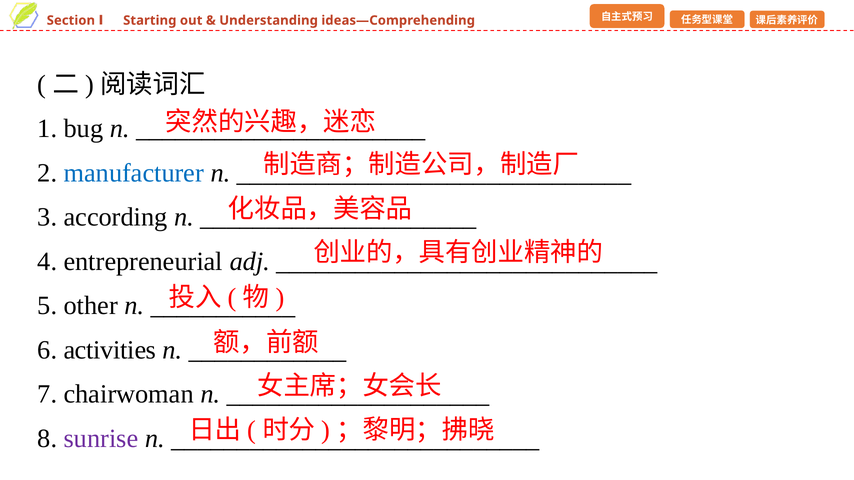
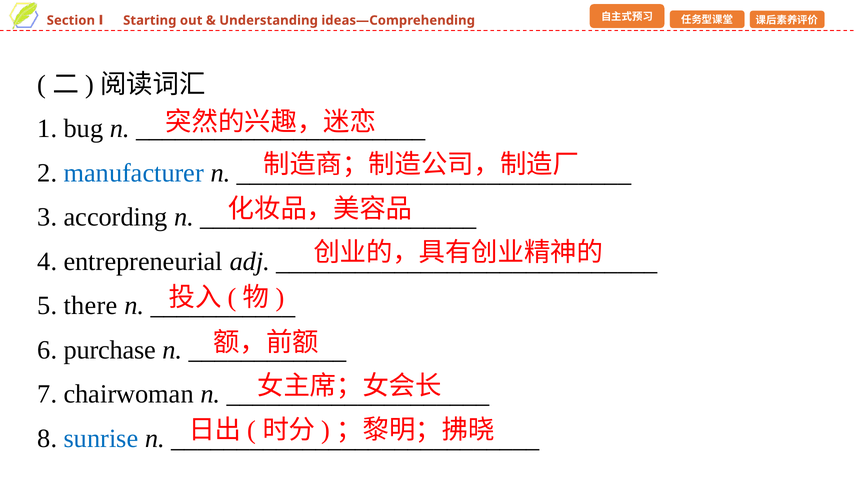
other: other -> there
activities: activities -> purchase
sunrise colour: purple -> blue
